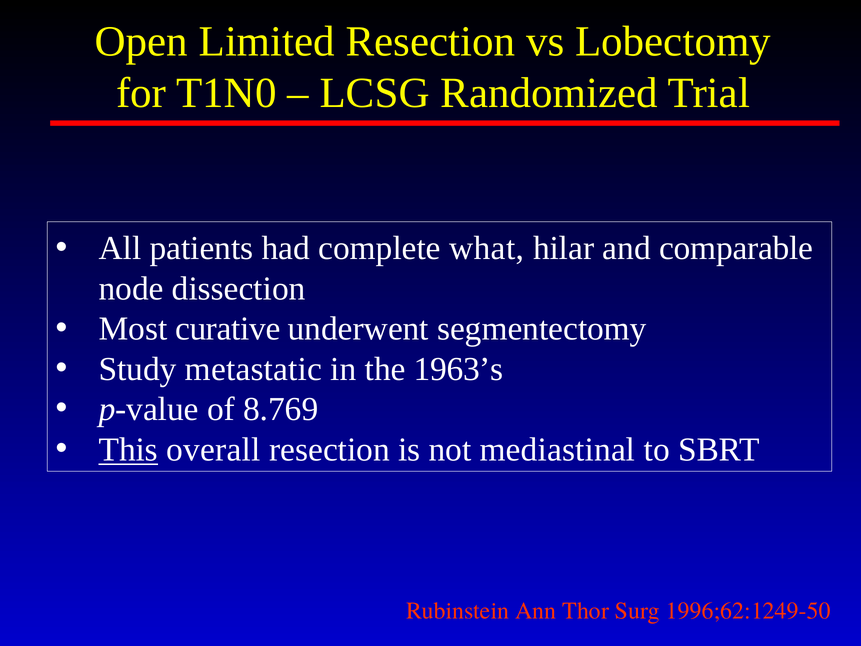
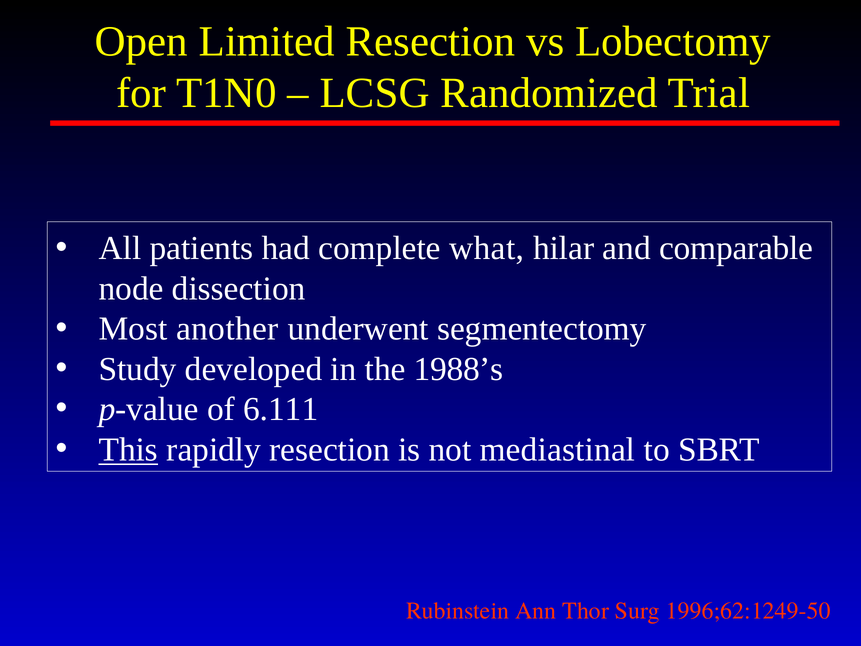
curative: curative -> another
metastatic: metastatic -> developed
1963’s: 1963’s -> 1988’s
8.769: 8.769 -> 6.111
overall: overall -> rapidly
